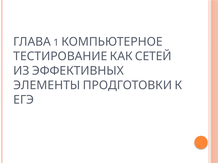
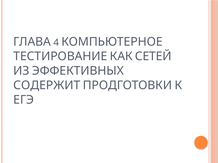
1: 1 -> 4
ЭЛЕМЕНТЫ: ЭЛЕМЕНТЫ -> СОДЕРЖИТ
